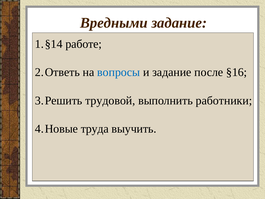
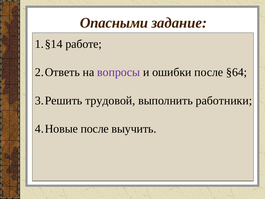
Вредными: Вредными -> Опасными
вопросы colour: blue -> purple
и задание: задание -> ошибки
§16: §16 -> §64
труда at (95, 129): труда -> после
